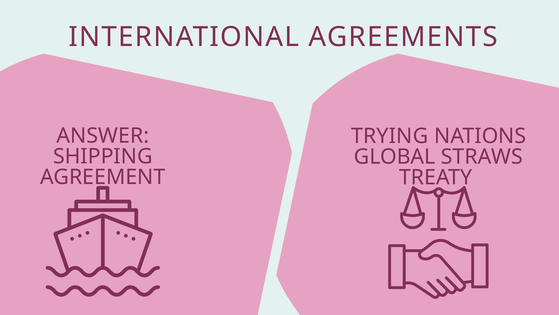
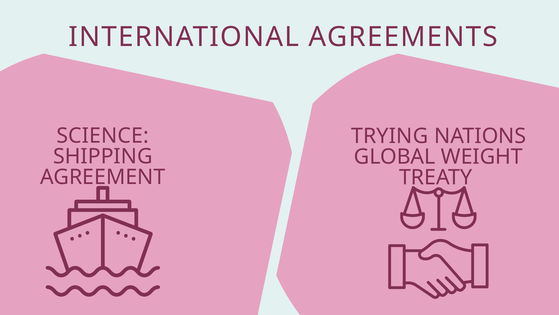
ANSWER: ANSWER -> SCIENCE
STRAWS: STRAWS -> WEIGHT
